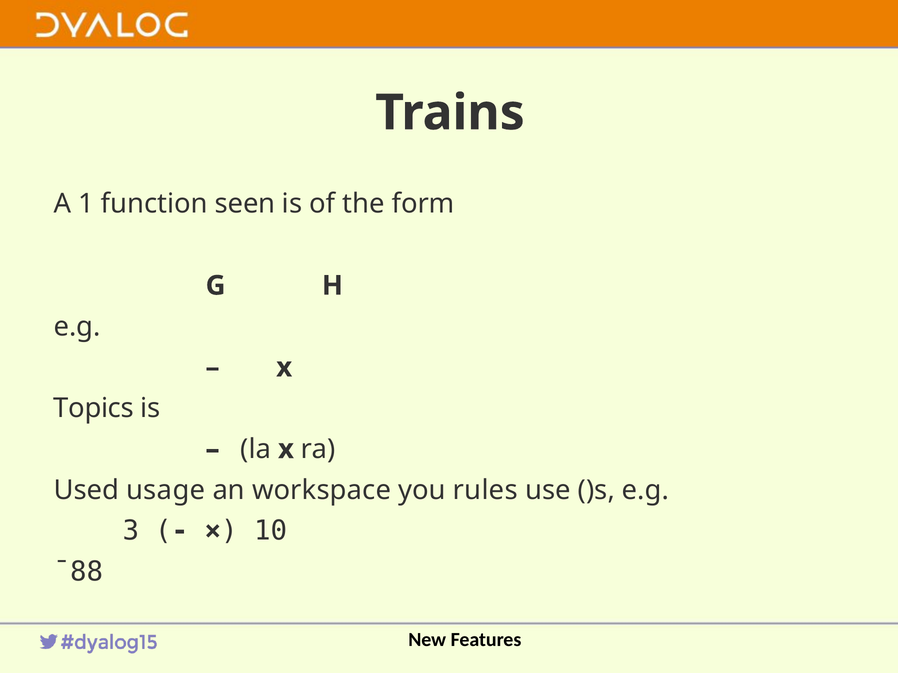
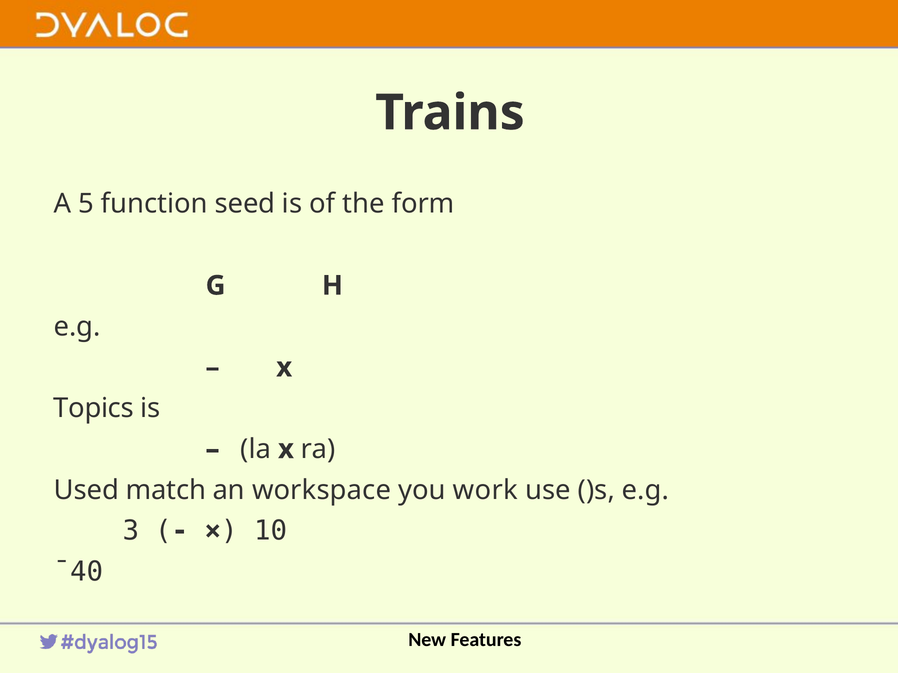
1: 1 -> 5
seen: seen -> seed
usage: usage -> match
rules: rules -> work
¯88: ¯88 -> ¯40
